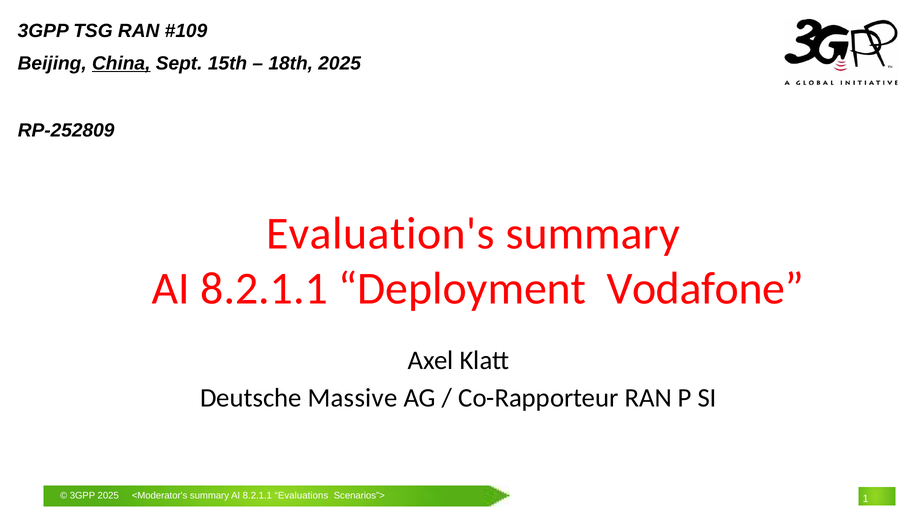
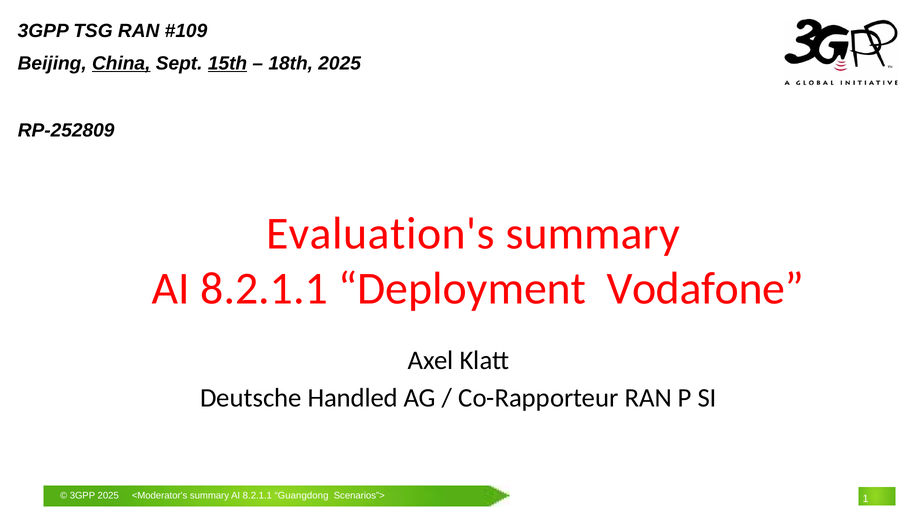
15th underline: none -> present
Massive: Massive -> Handled
Evaluations: Evaluations -> Guangdong
